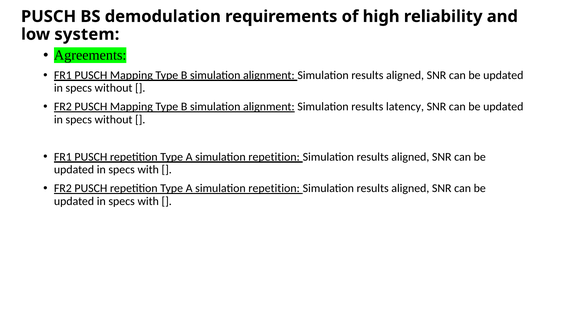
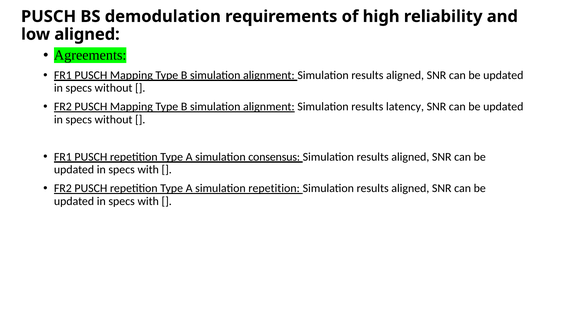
low system: system -> aligned
repetition at (274, 157): repetition -> consensus
